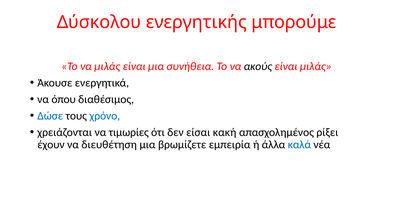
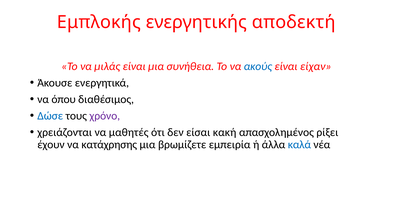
Δύσκολου: Δύσκολου -> Εμπλοκής
μπορούμε: μπορούμε -> αποδεκτή
ακούς colour: black -> blue
είναι μιλάς: μιλάς -> είχαν
χρόνο colour: blue -> purple
τιμωρίες: τιμωρίες -> μαθητές
διευθέτηση: διευθέτηση -> κατάχρησης
